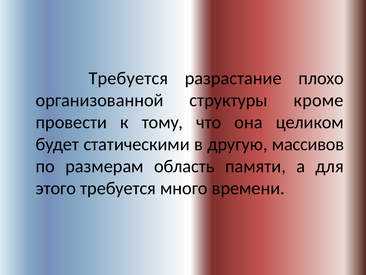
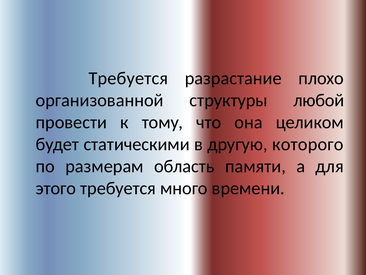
кроме: кроме -> любой
массивов: массивов -> которого
